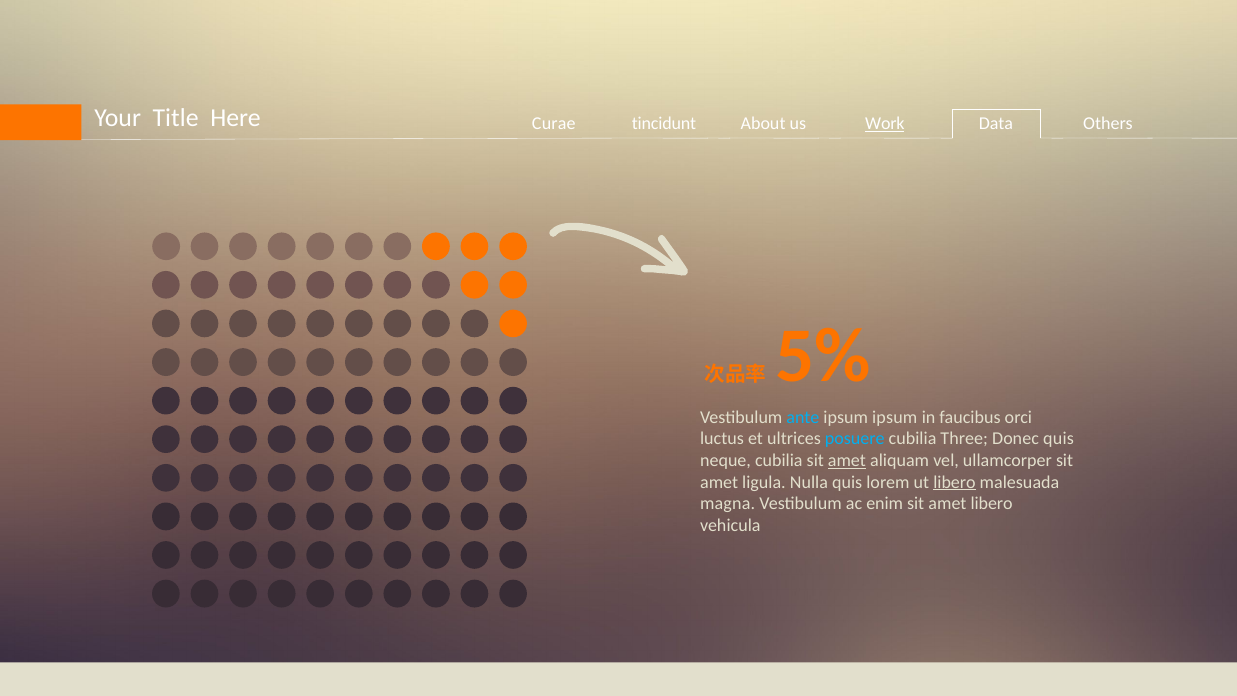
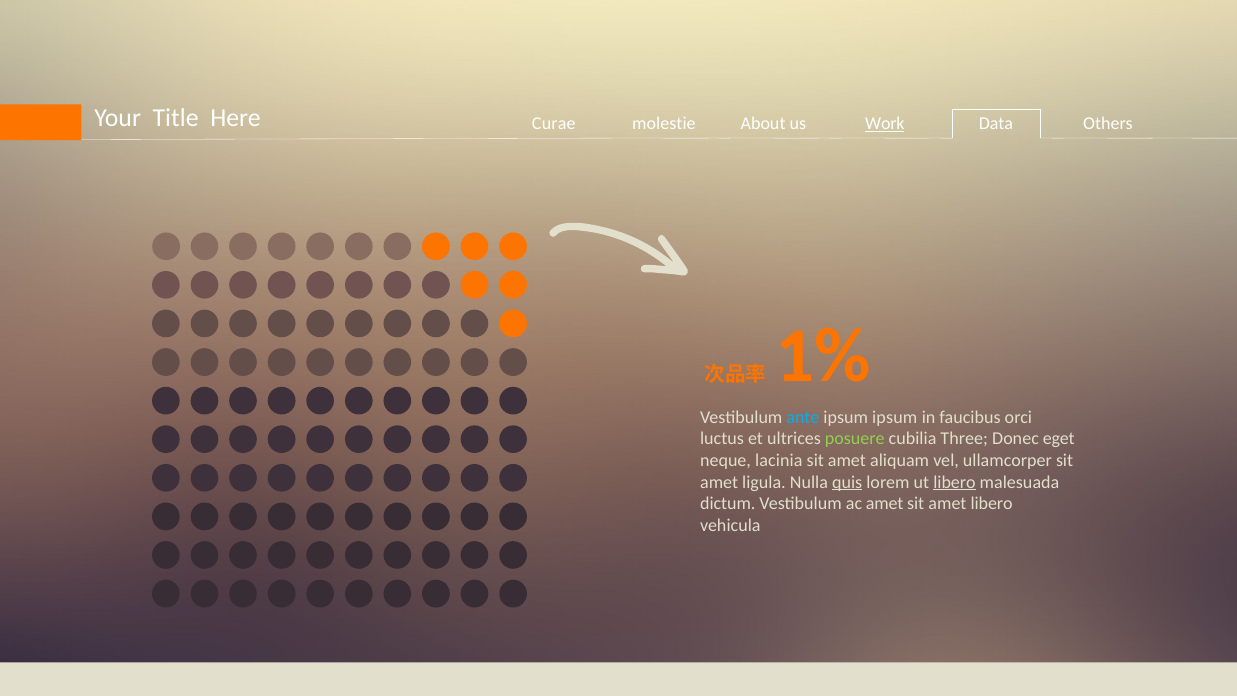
tincidunt: tincidunt -> molestie
5%: 5% -> 1%
posuere colour: light blue -> light green
Donec quis: quis -> eget
neque cubilia: cubilia -> lacinia
amet at (847, 460) underline: present -> none
quis at (847, 482) underline: none -> present
magna: magna -> dictum
ac enim: enim -> amet
